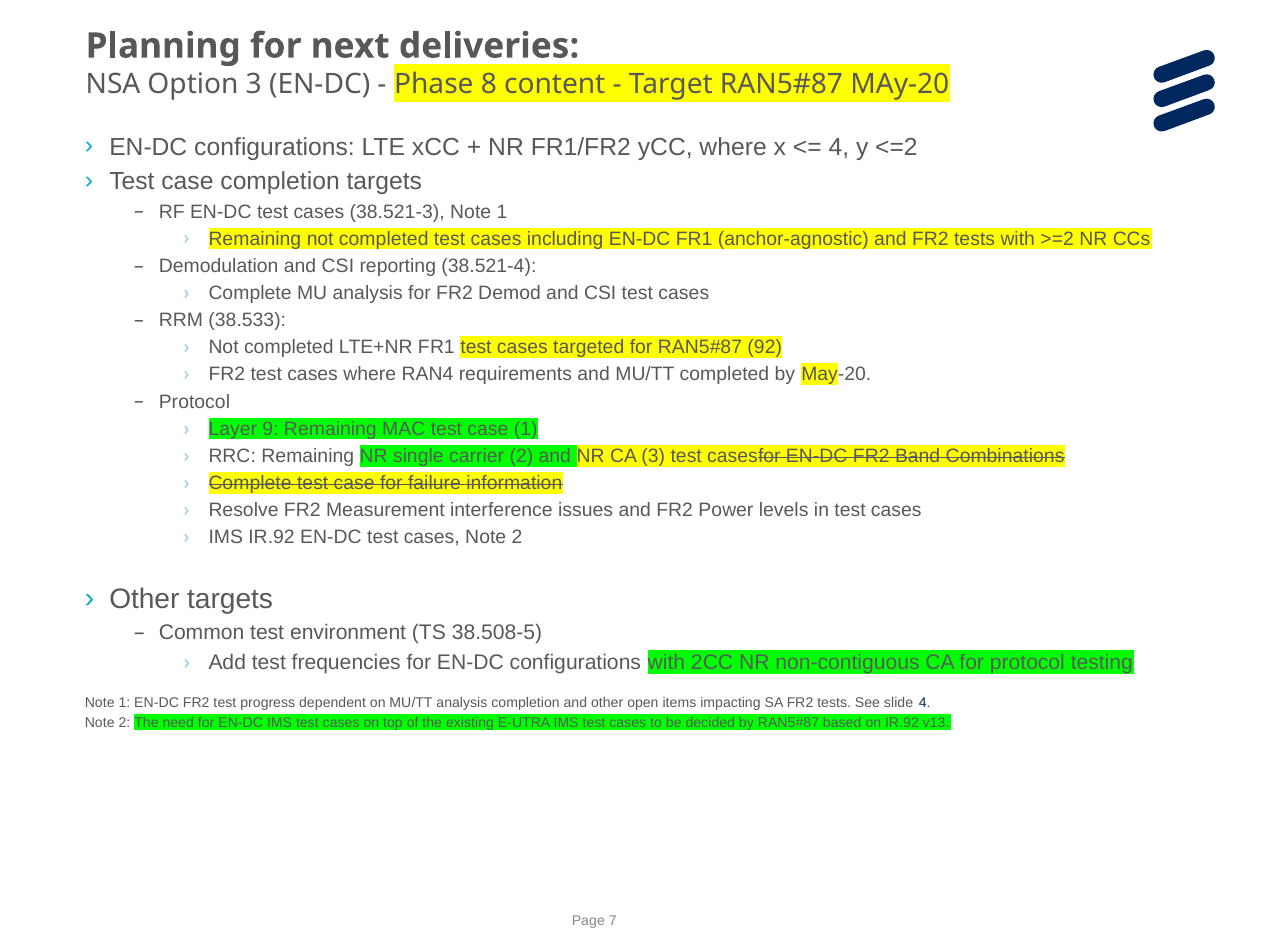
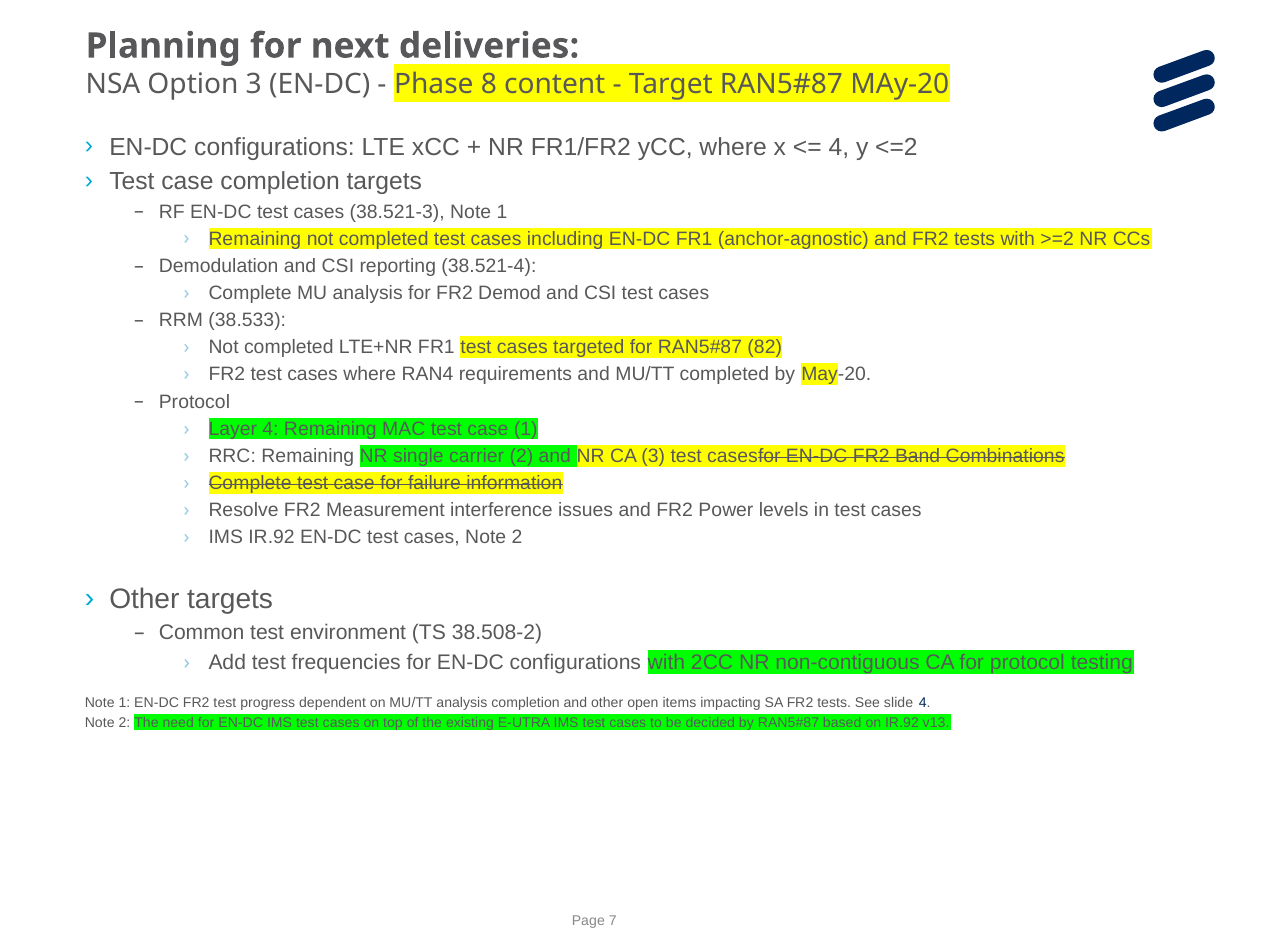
92: 92 -> 82
Layer 9: 9 -> 4
38.508-5: 38.508-5 -> 38.508-2
